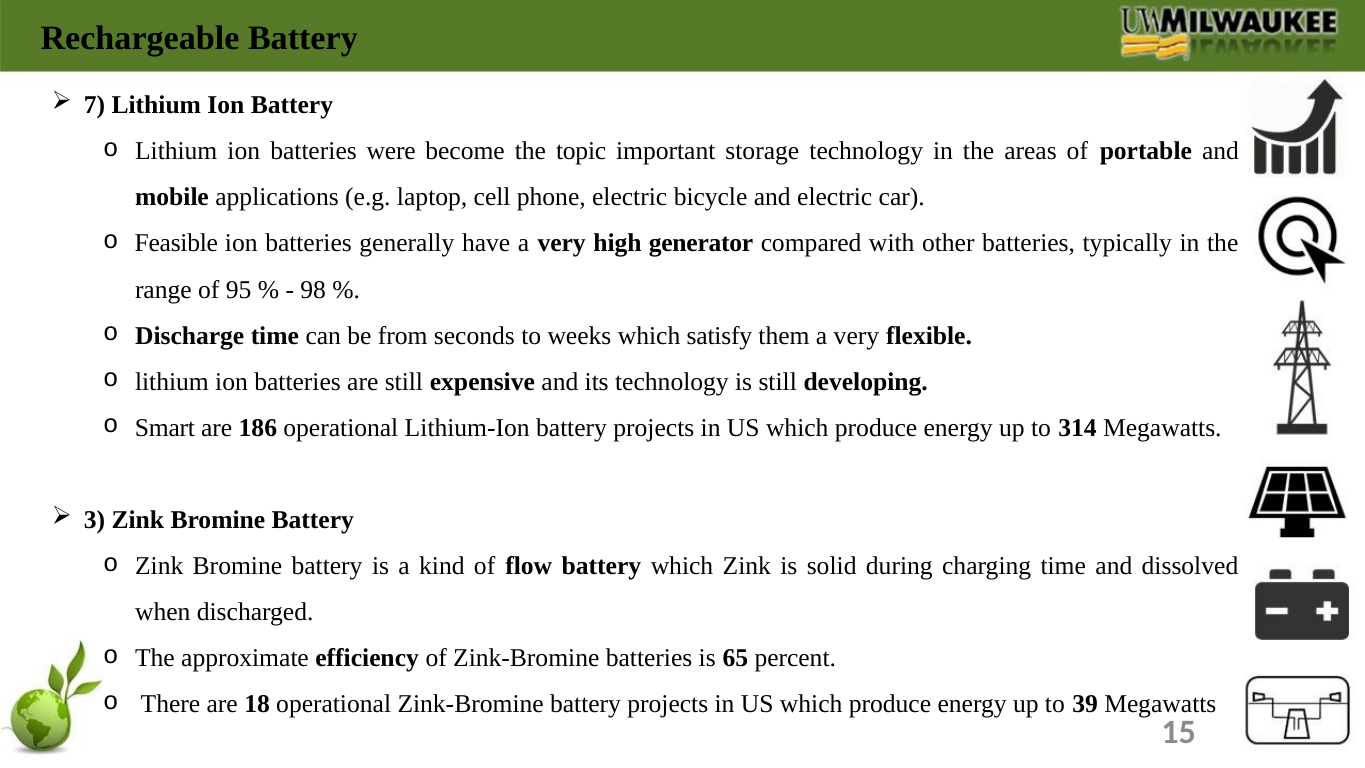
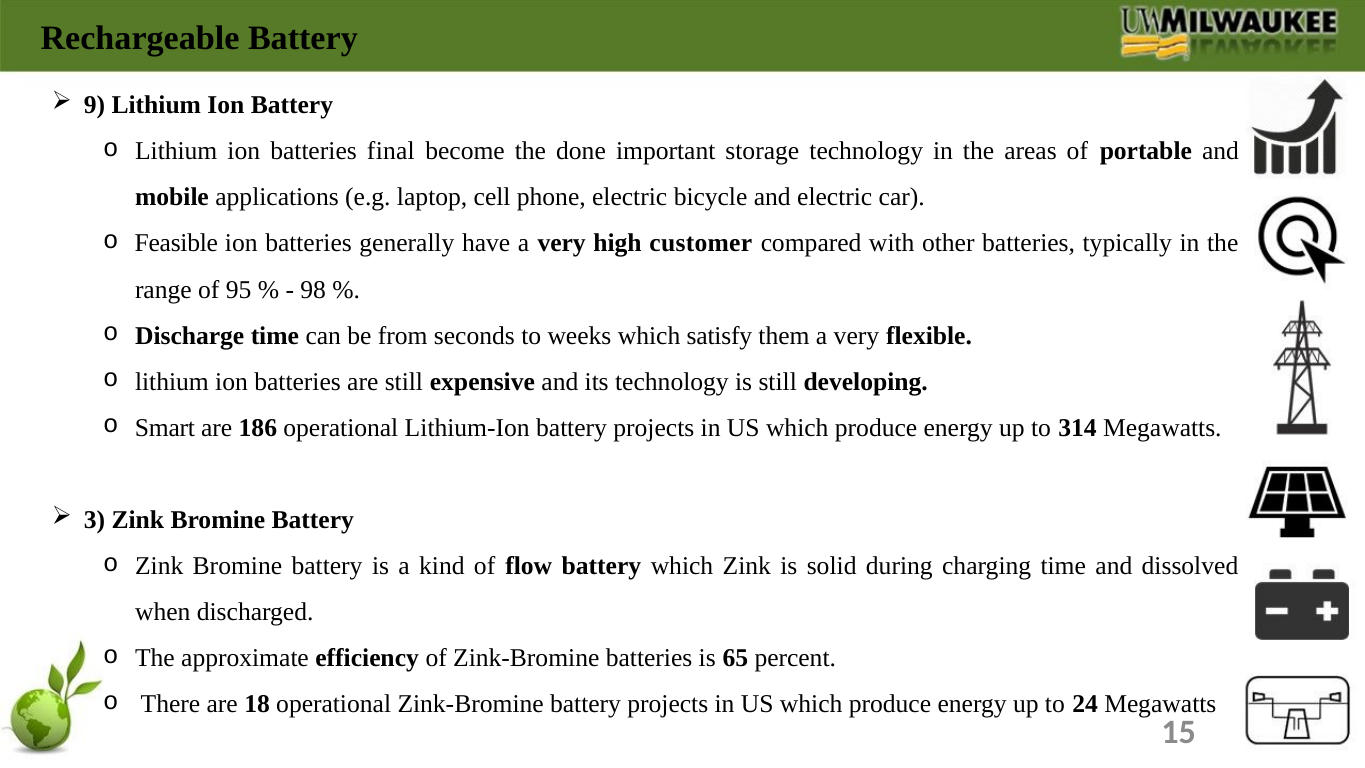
7: 7 -> 9
were: were -> final
topic: topic -> done
generator: generator -> customer
39: 39 -> 24
